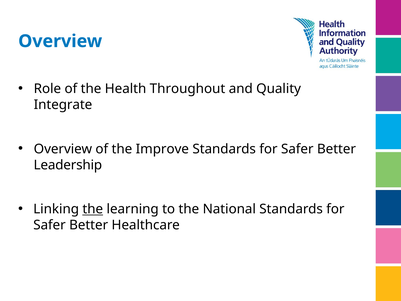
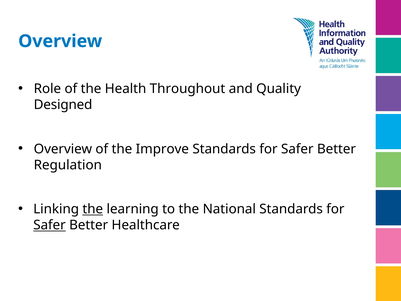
Integrate: Integrate -> Designed
Leadership: Leadership -> Regulation
Safer at (49, 225) underline: none -> present
